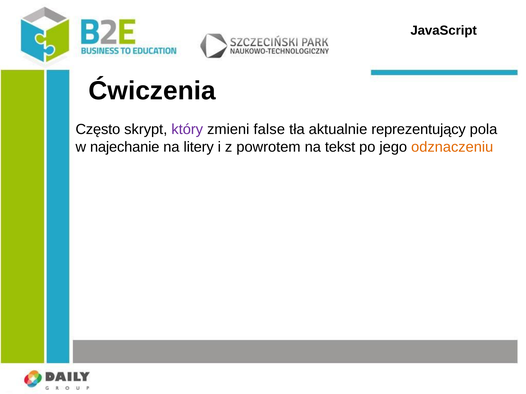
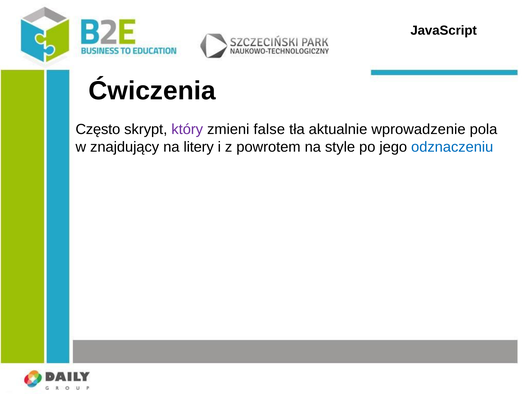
reprezentujący: reprezentujący -> wprowadzenie
najechanie: najechanie -> znajdujący
tekst: tekst -> style
odznaczeniu colour: orange -> blue
